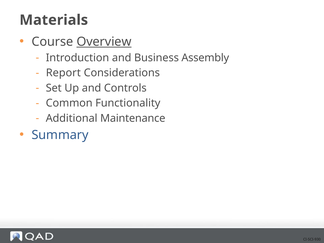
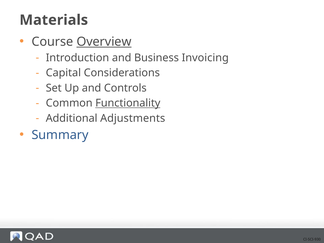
Assembly: Assembly -> Invoicing
Report: Report -> Capital
Functionality underline: none -> present
Maintenance: Maintenance -> Adjustments
